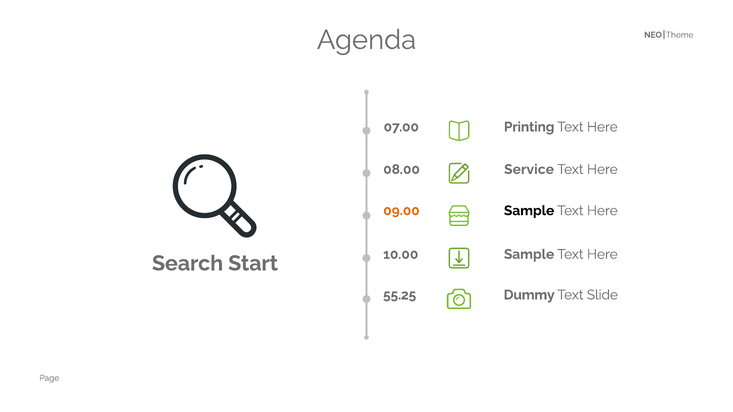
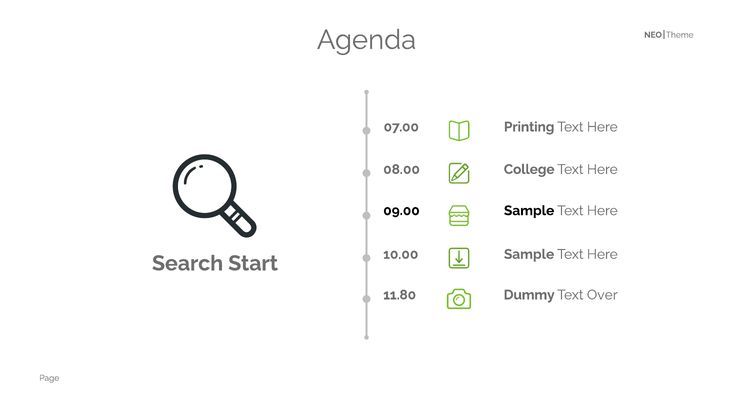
Service: Service -> College
09.00 colour: orange -> black
55.25: 55.25 -> 11.80
Slide: Slide -> Over
